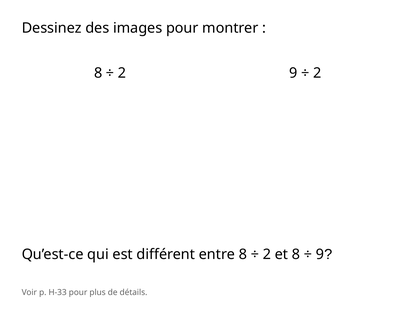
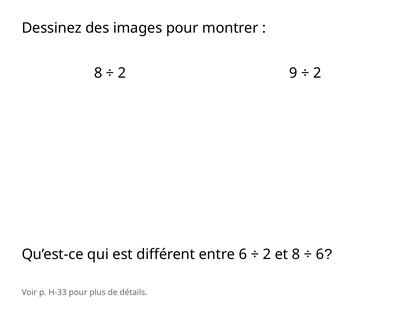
entre 8: 8 -> 6
9 at (320, 254): 9 -> 6
